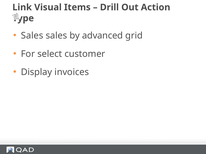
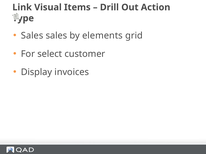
advanced: advanced -> elements
